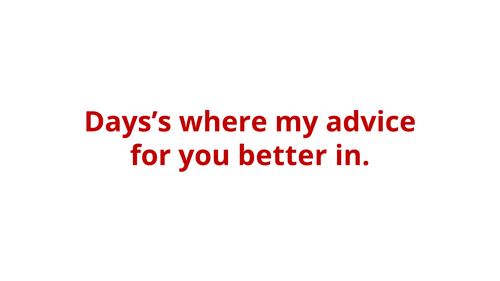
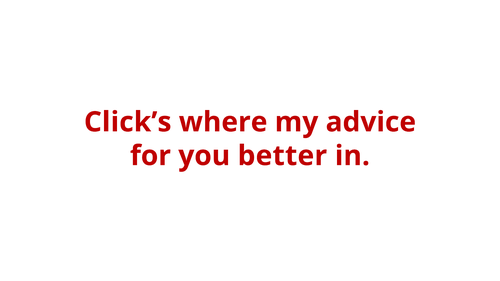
Days’s: Days’s -> Click’s
